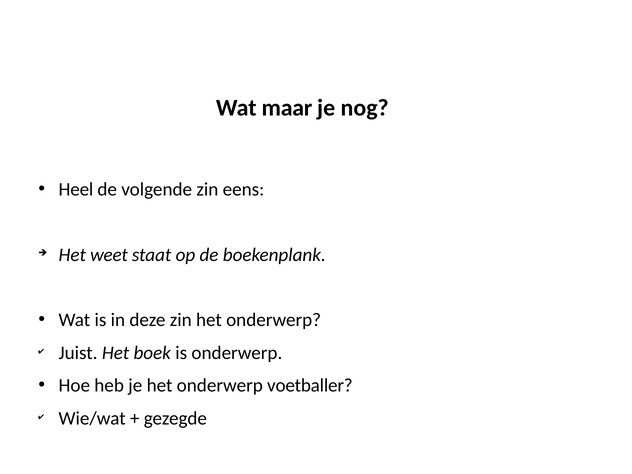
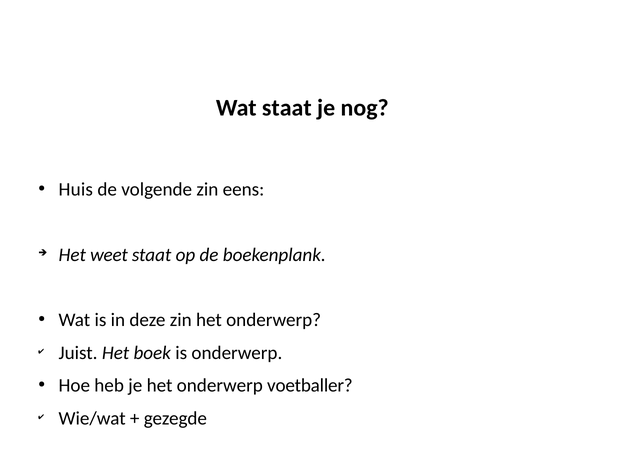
Wat maar: maar -> staat
Heel: Heel -> Huis
